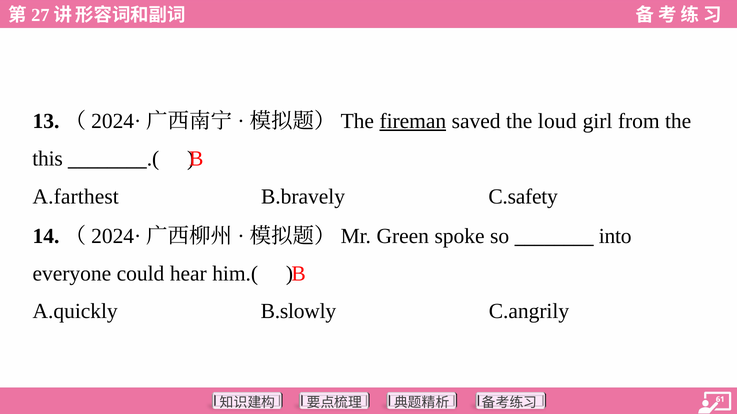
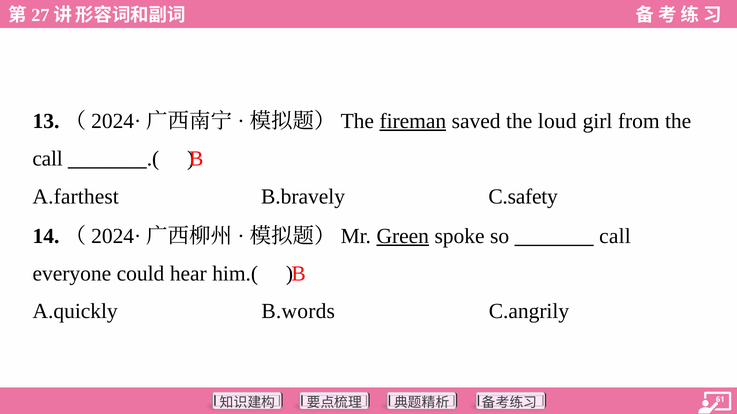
this at (48, 159): this -> call
Green underline: none -> present
into at (615, 236): into -> call
B.slowly: B.slowly -> B.words
